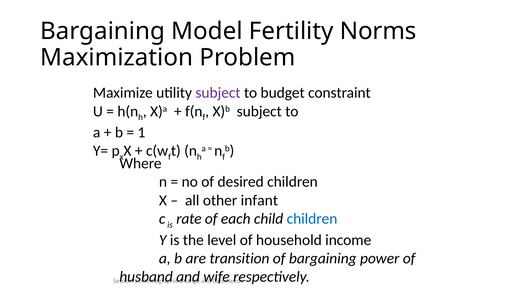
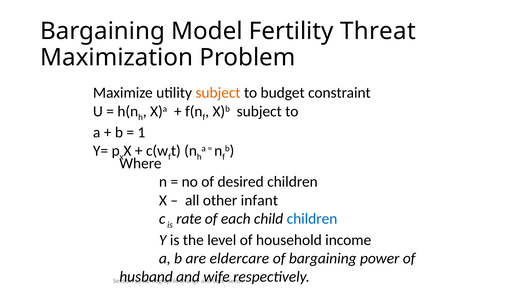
Norms: Norms -> Threat
subject at (218, 93) colour: purple -> orange
transition: transition -> eldercare
